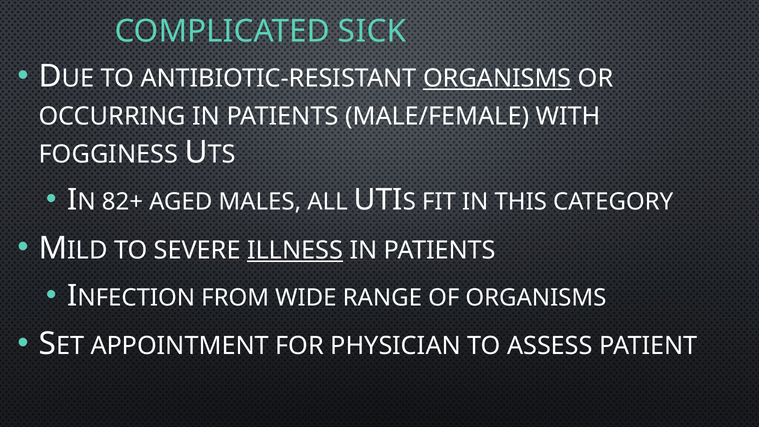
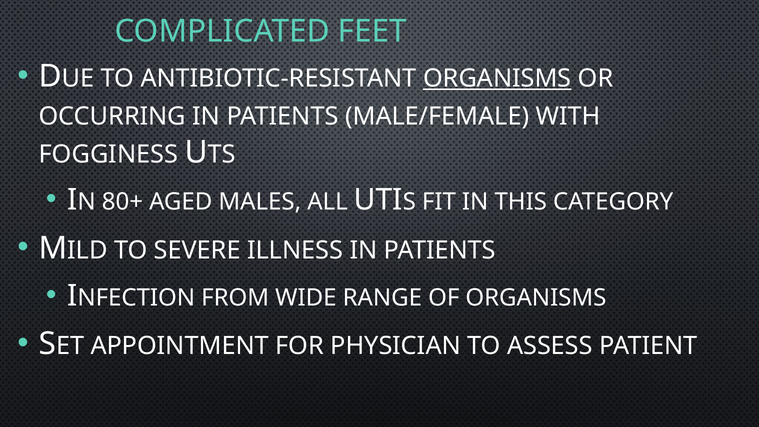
SICK: SICK -> FEET
82+: 82+ -> 80+
ILLNESS underline: present -> none
